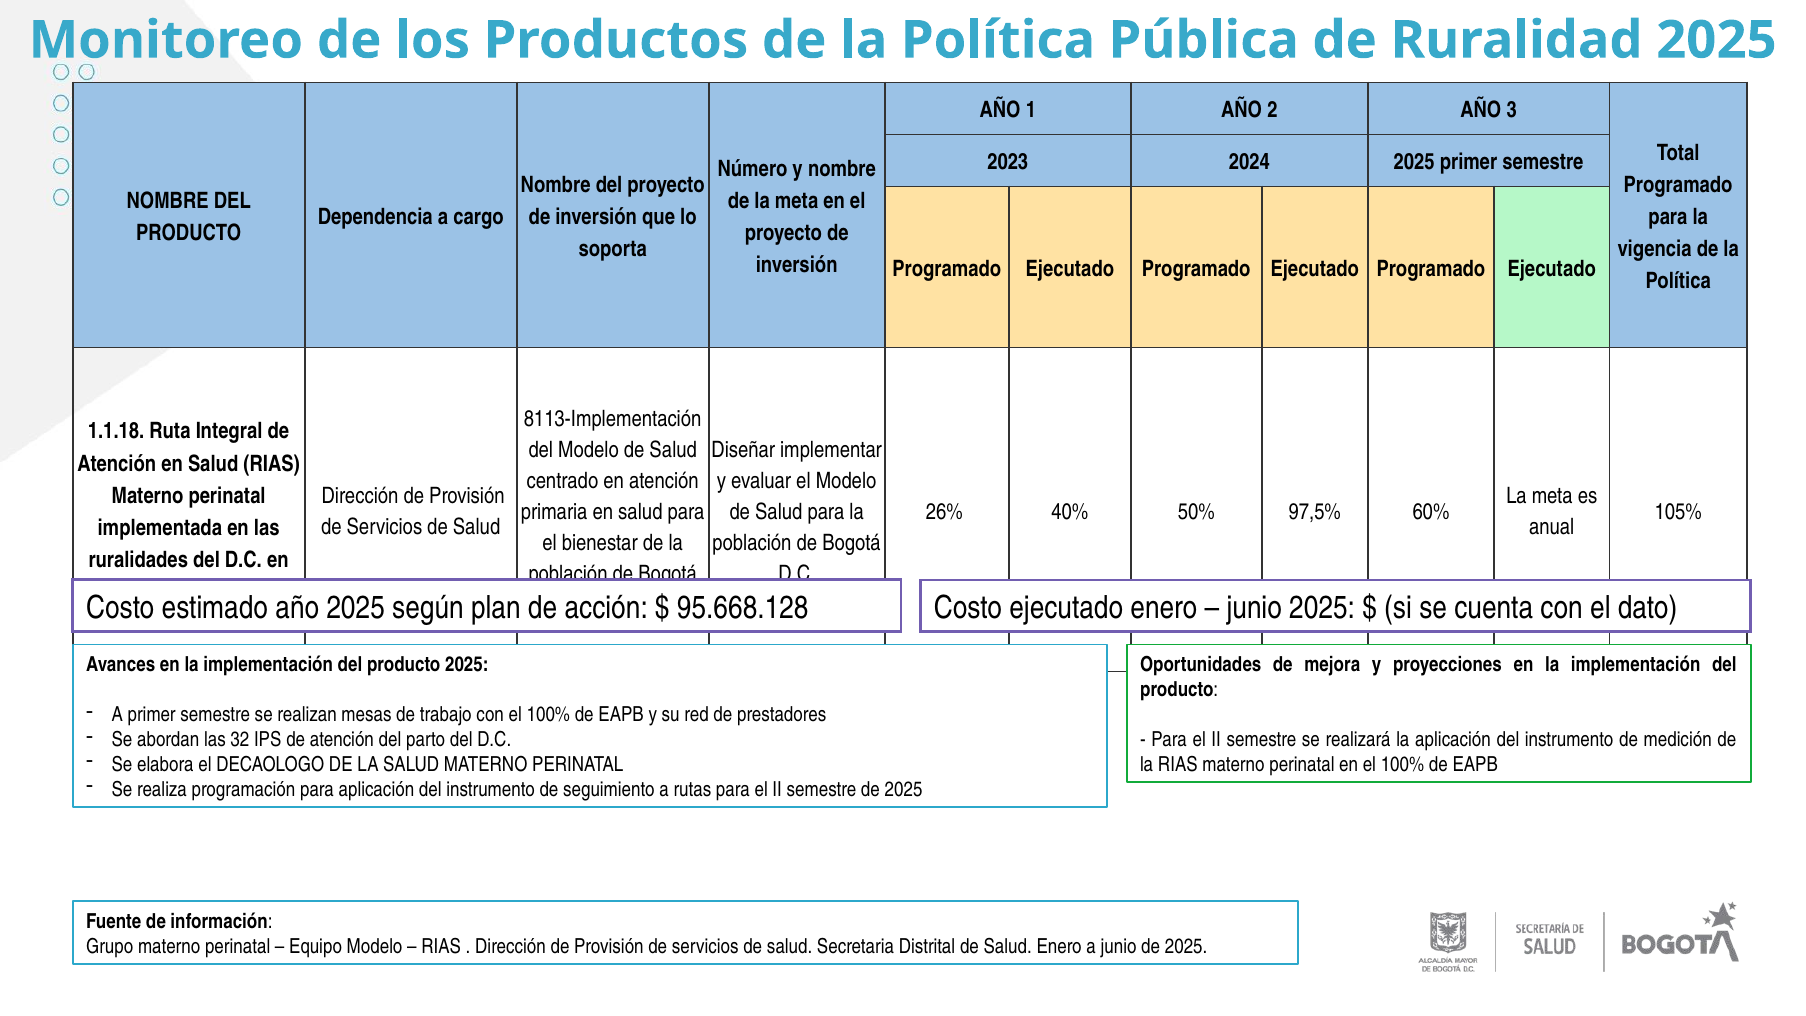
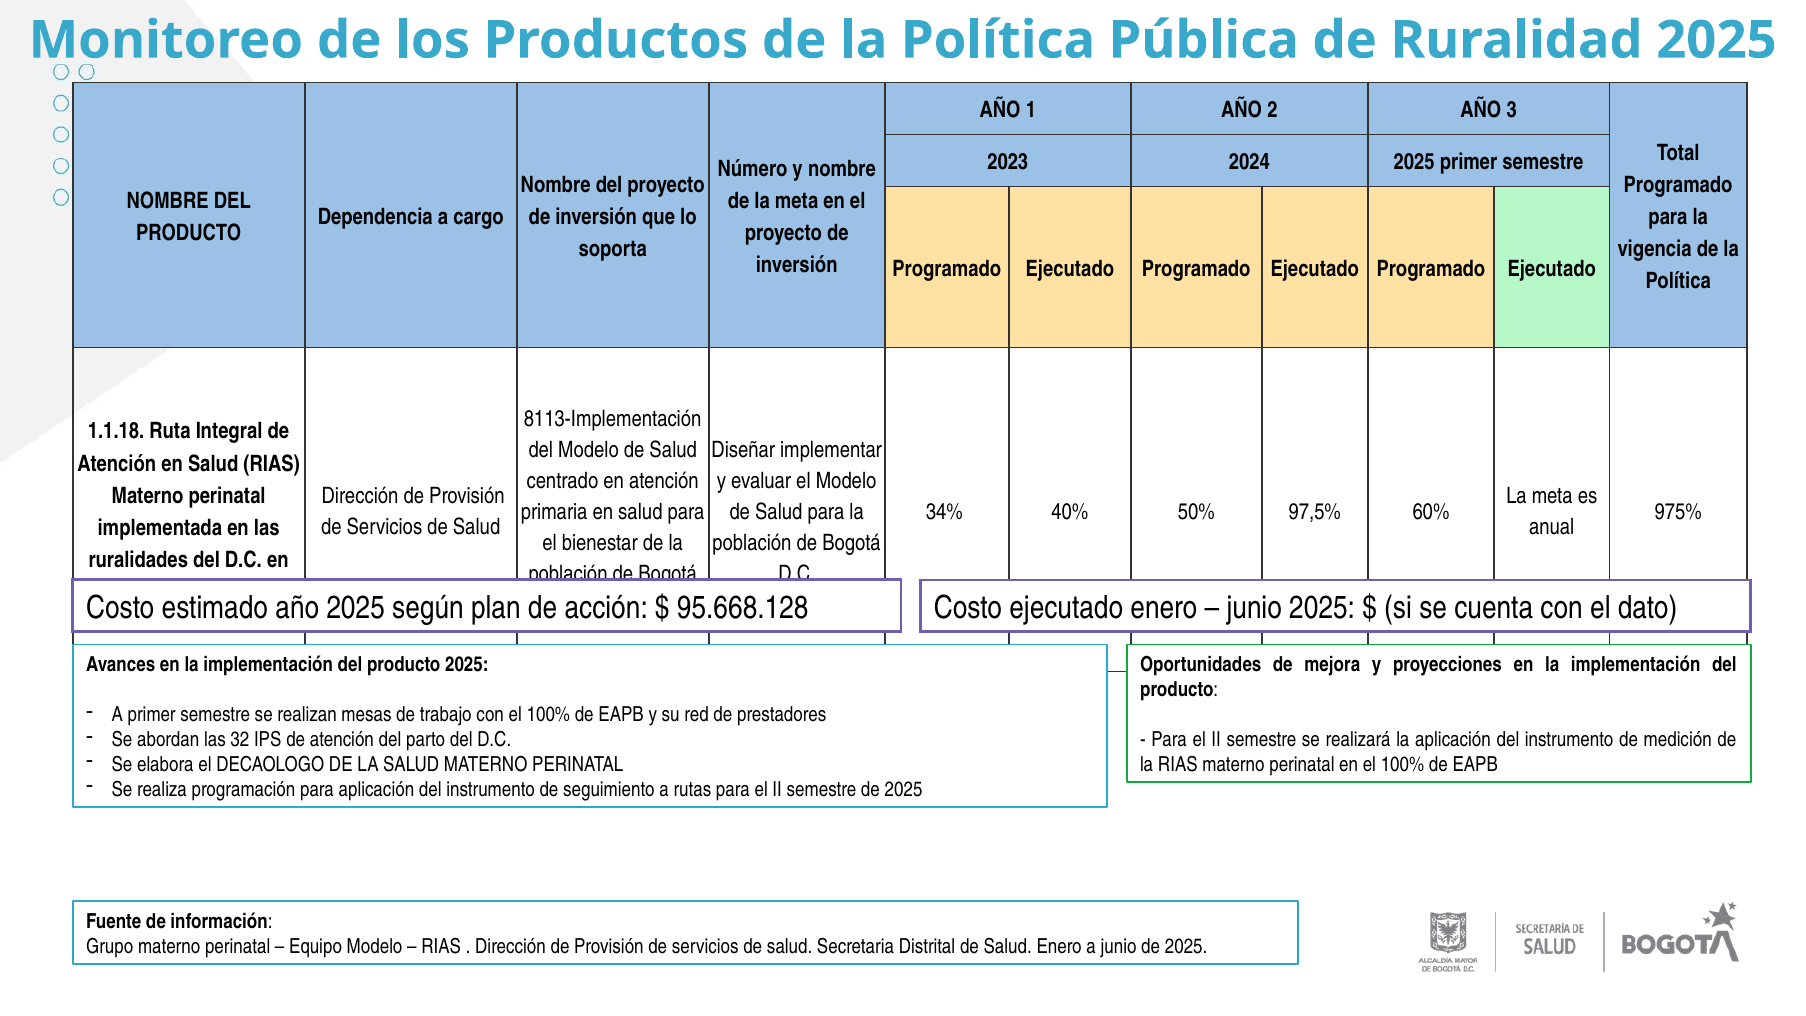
26%: 26% -> 34%
105%: 105% -> 975%
